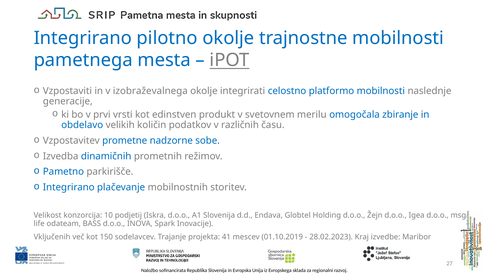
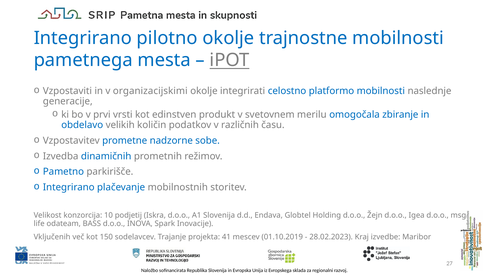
izobraževalnega: izobraževalnega -> organizacijskimi
